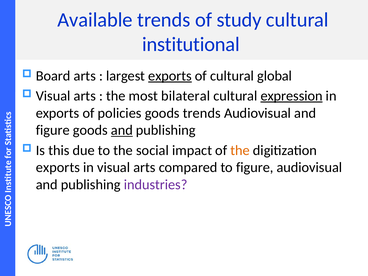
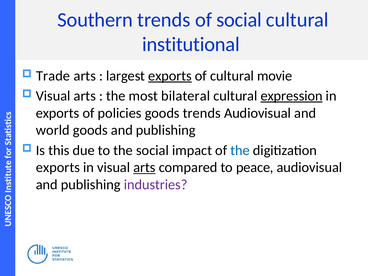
Available: Available -> Southern
of study: study -> social
Board: Board -> Trade
global: global -> movie
figure at (53, 130): figure -> world
and at (122, 130) underline: present -> none
the at (240, 150) colour: orange -> blue
arts at (144, 167) underline: none -> present
to figure: figure -> peace
